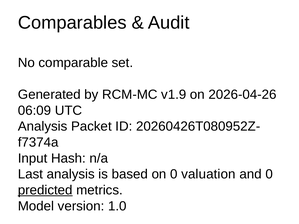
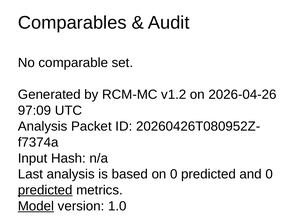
v1.9: v1.9 -> v1.2
06:09: 06:09 -> 97:09
on 0 valuation: valuation -> predicted
Model underline: none -> present
